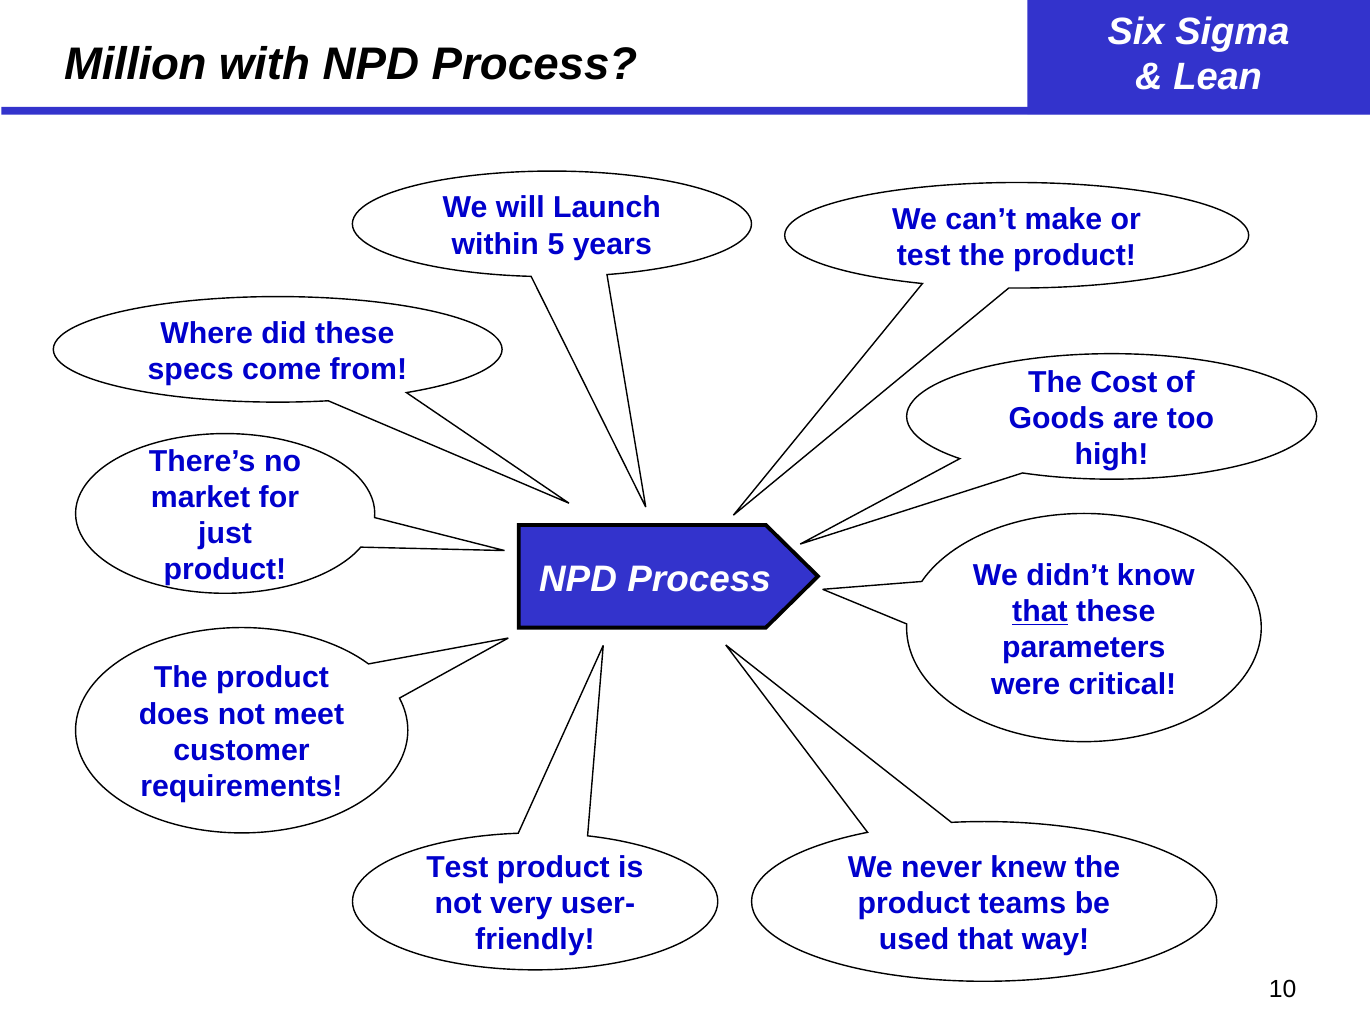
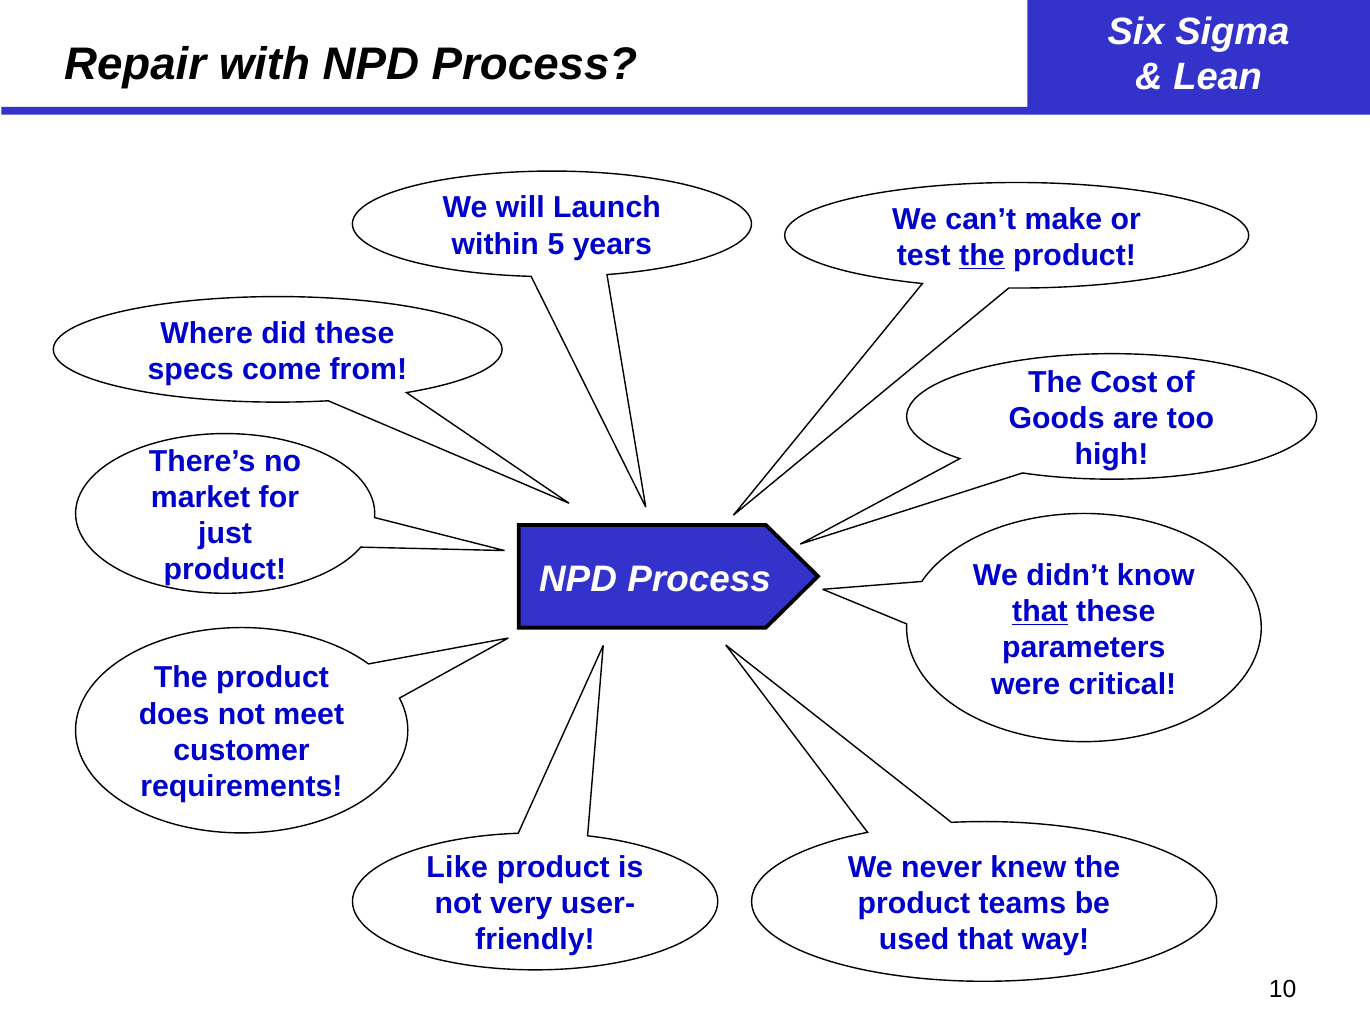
Million: Million -> Repair
the at (982, 256) underline: none -> present
Test at (457, 868): Test -> Like
